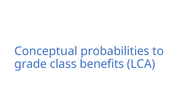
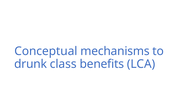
probabilities: probabilities -> mechanisms
grade: grade -> drunk
